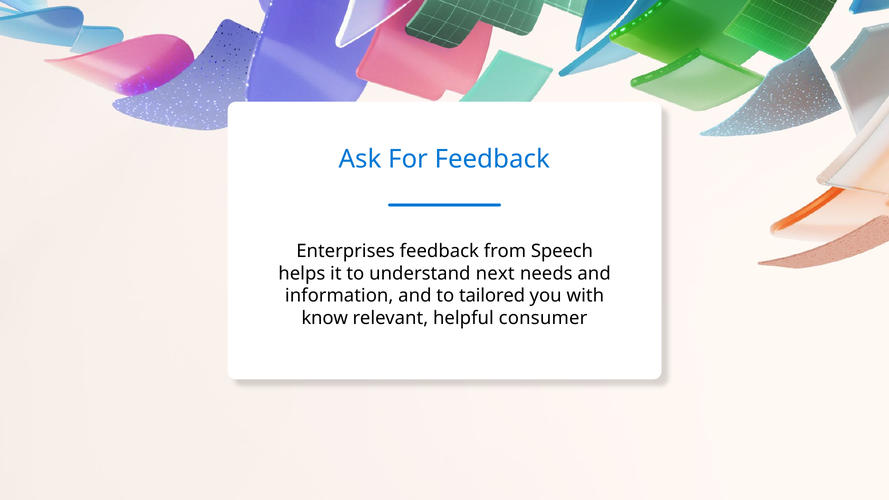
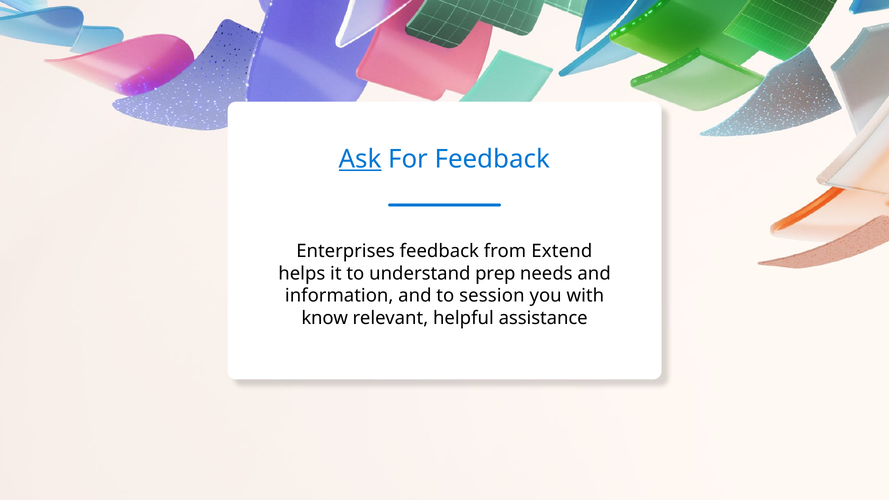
Ask underline: none -> present
Speech: Speech -> Extend
next: next -> prep
tailored: tailored -> session
consumer: consumer -> assistance
